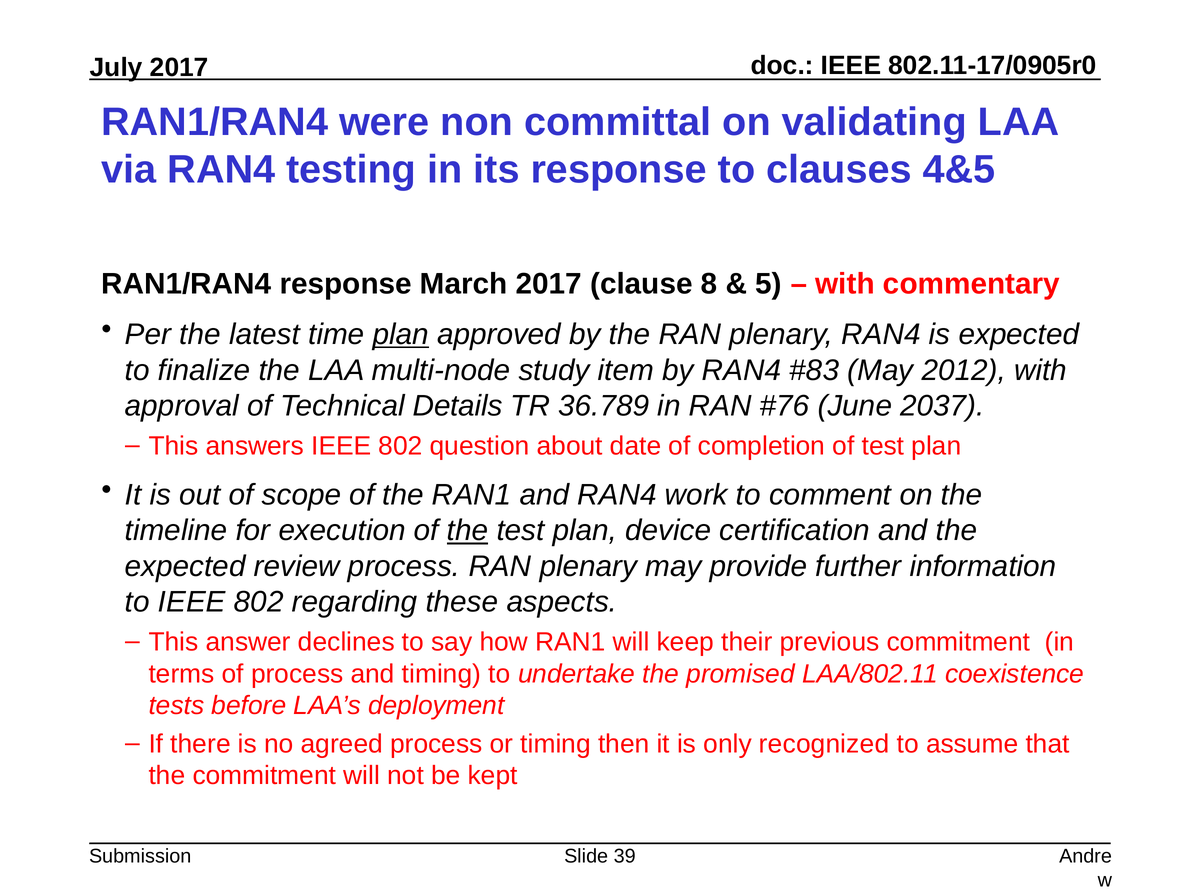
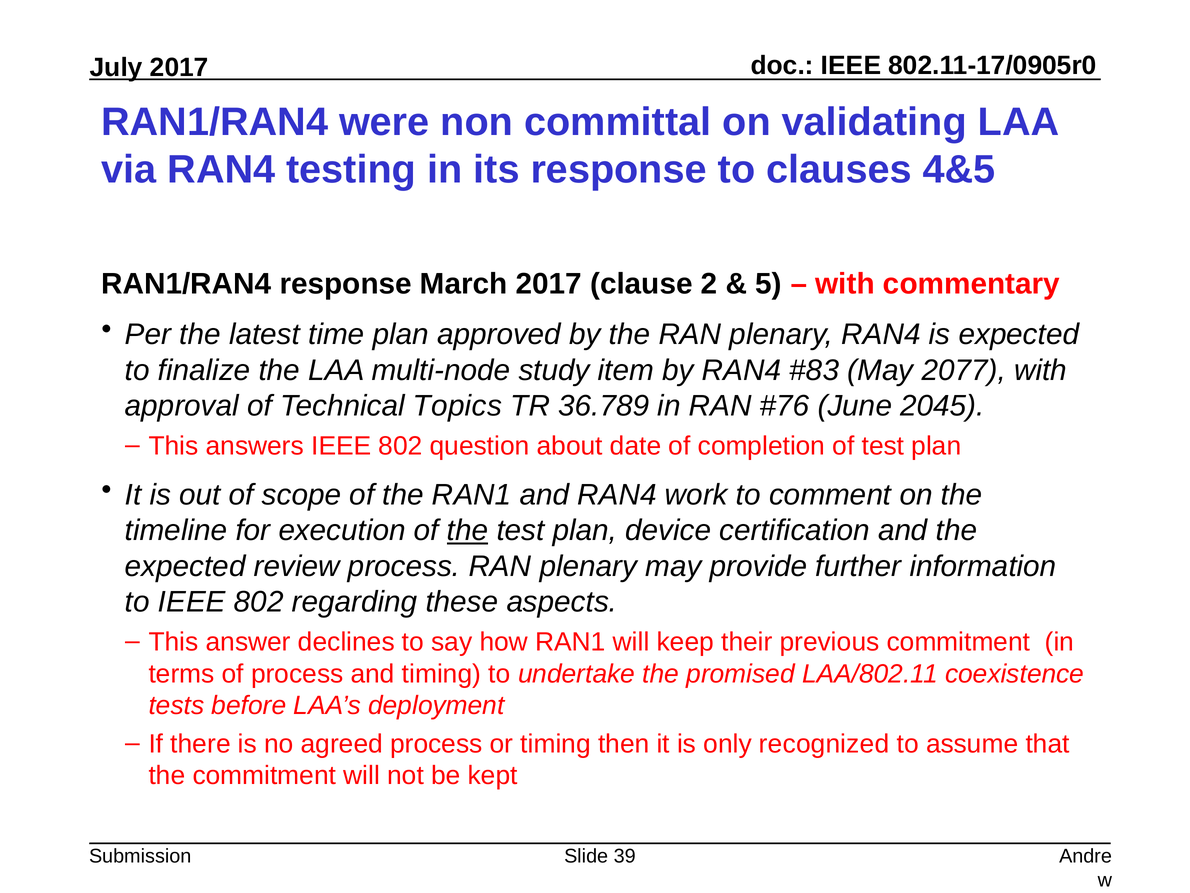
8: 8 -> 2
plan at (401, 334) underline: present -> none
2012: 2012 -> 2077
Details: Details -> Topics
2037: 2037 -> 2045
